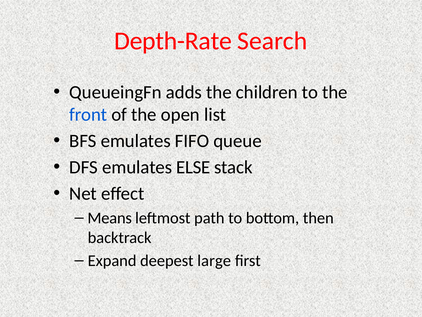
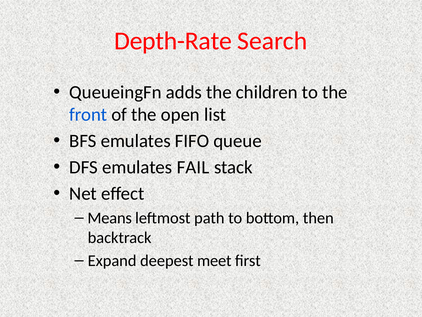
ELSE: ELSE -> FAIL
large: large -> meet
